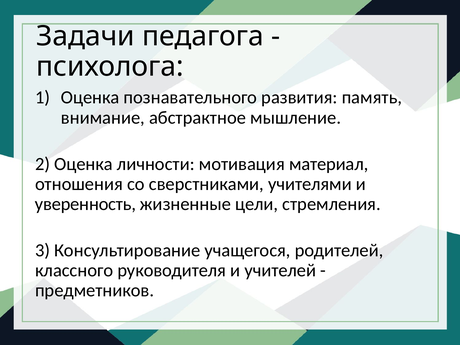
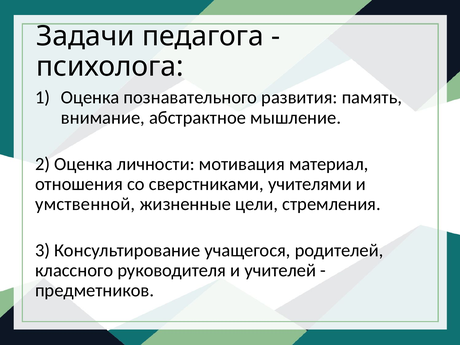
уверенность: уверенность -> умственной
